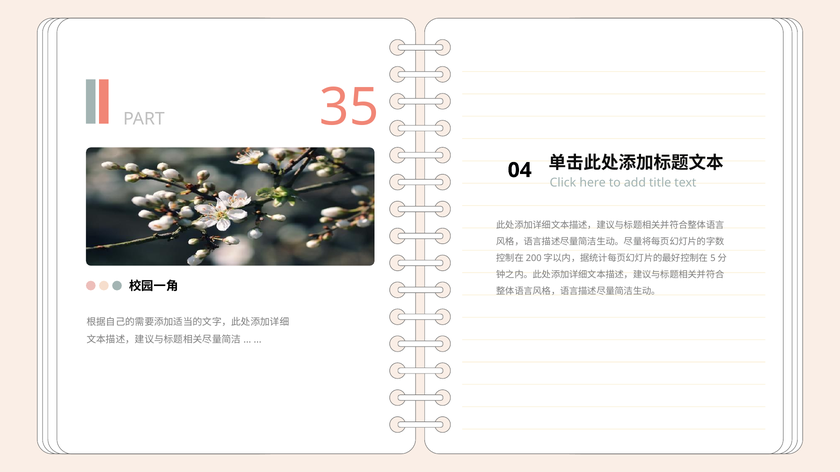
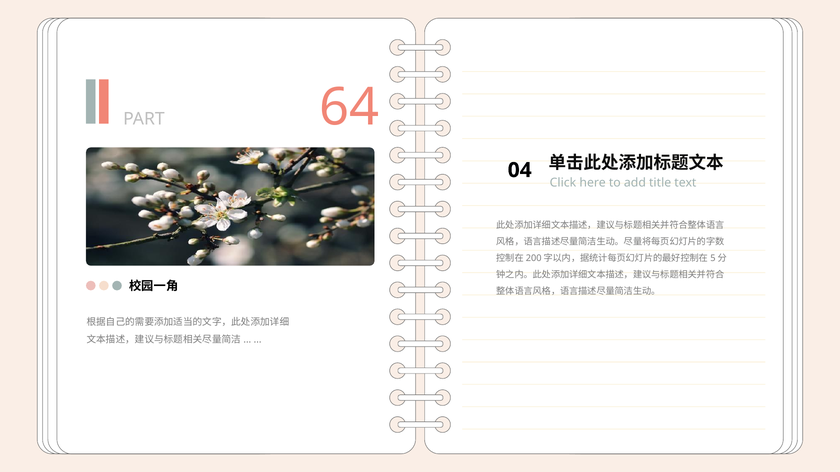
35: 35 -> 64
